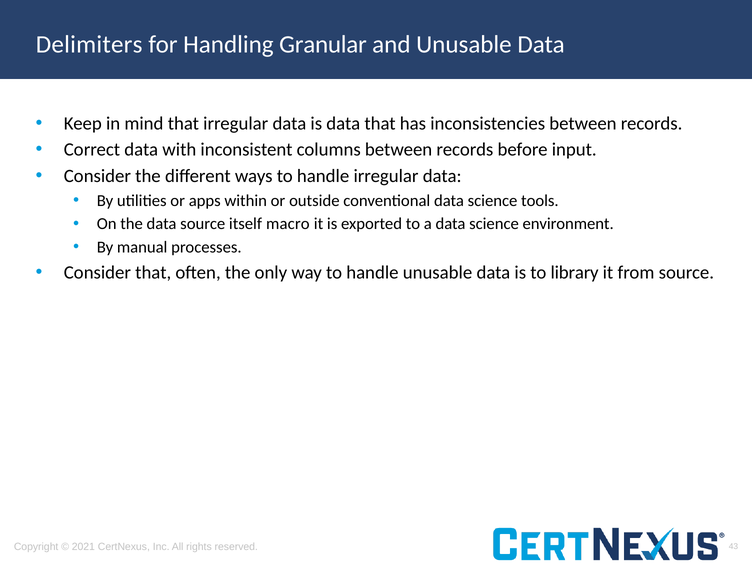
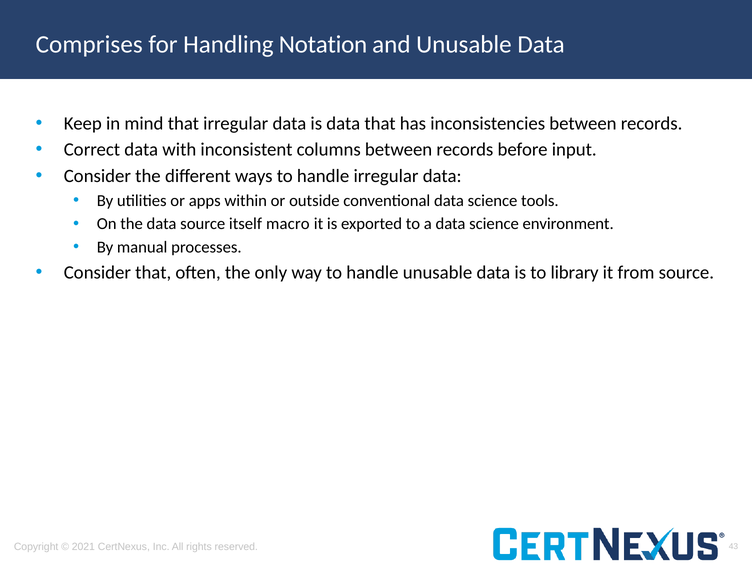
Delimiters: Delimiters -> Comprises
Granular: Granular -> Notation
